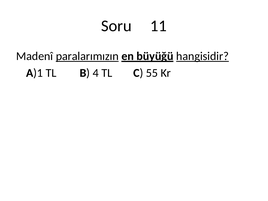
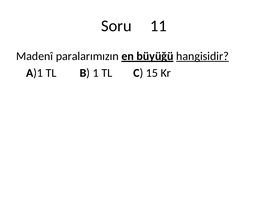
paralarımızın underline: present -> none
4: 4 -> 1
55: 55 -> 15
